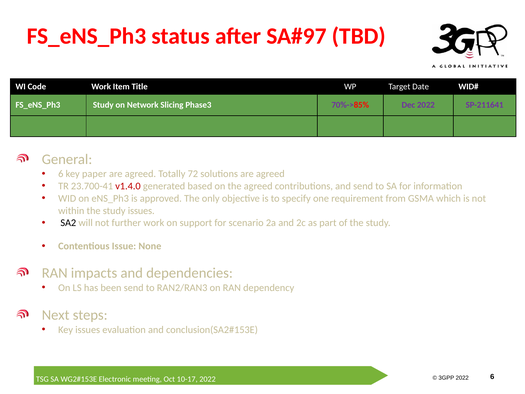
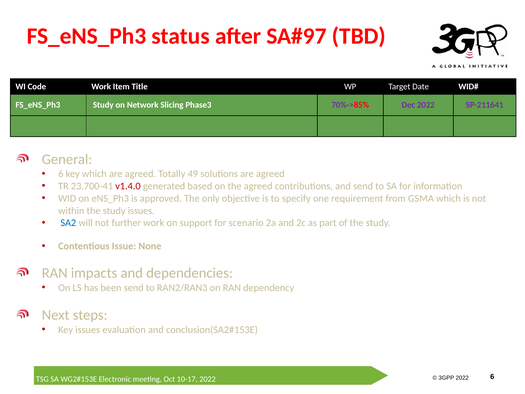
key paper: paper -> which
72: 72 -> 49
SA2 colour: black -> blue
